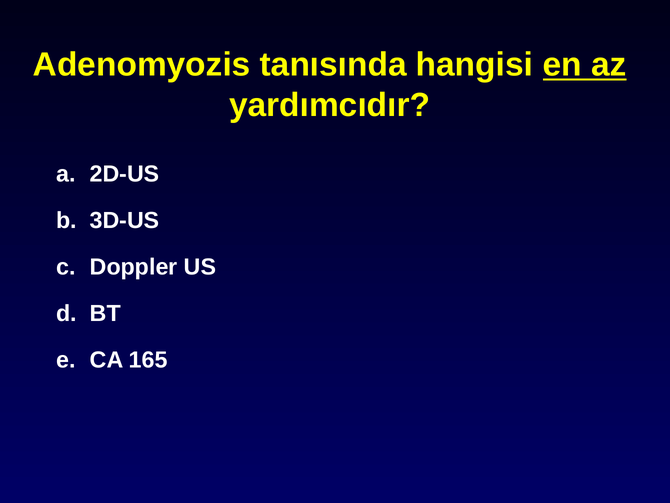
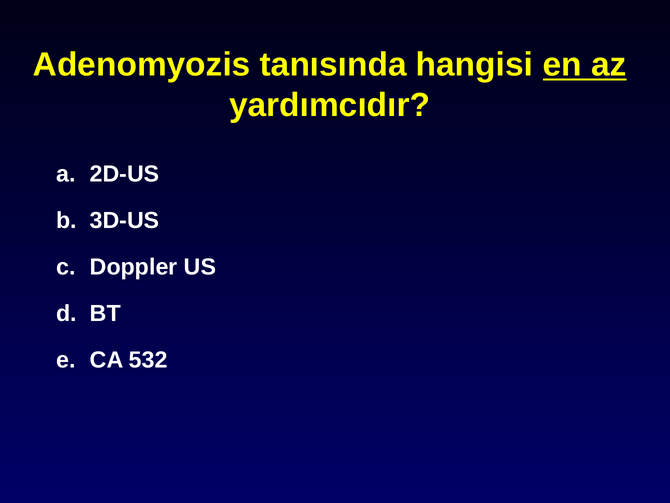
165: 165 -> 532
